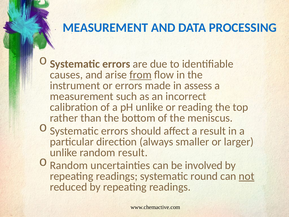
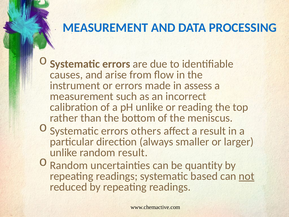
from underline: present -> none
should: should -> others
involved: involved -> quantity
round: round -> based
